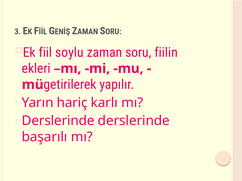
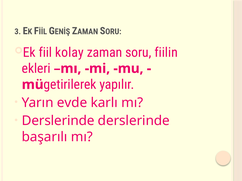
soylu: soylu -> kolay
hariç: hariç -> evde
